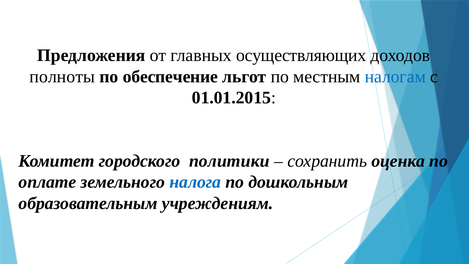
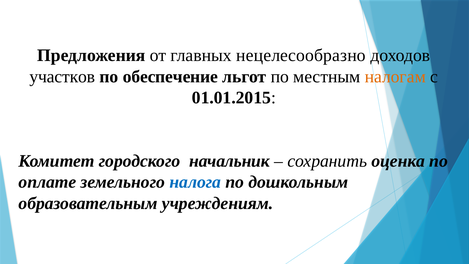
осуществляющих: осуществляющих -> нецелесообразно
полноты: полноты -> участков
налогам colour: blue -> orange
политики: политики -> начальник
